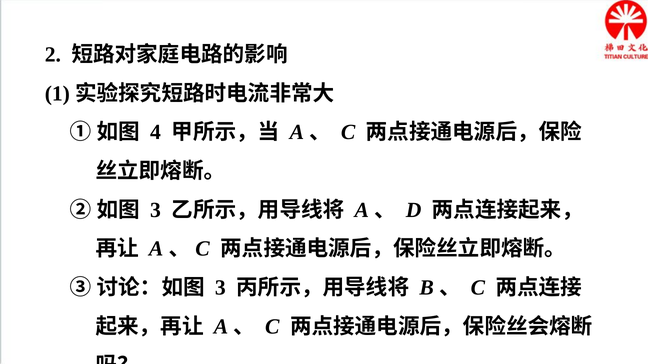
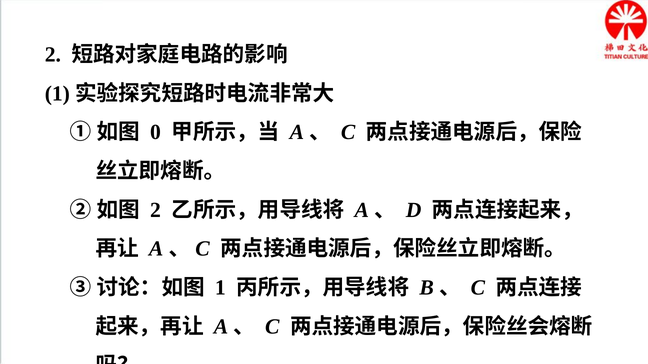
4: 4 -> 0
3 at (155, 210): 3 -> 2
3 at (220, 288): 3 -> 1
